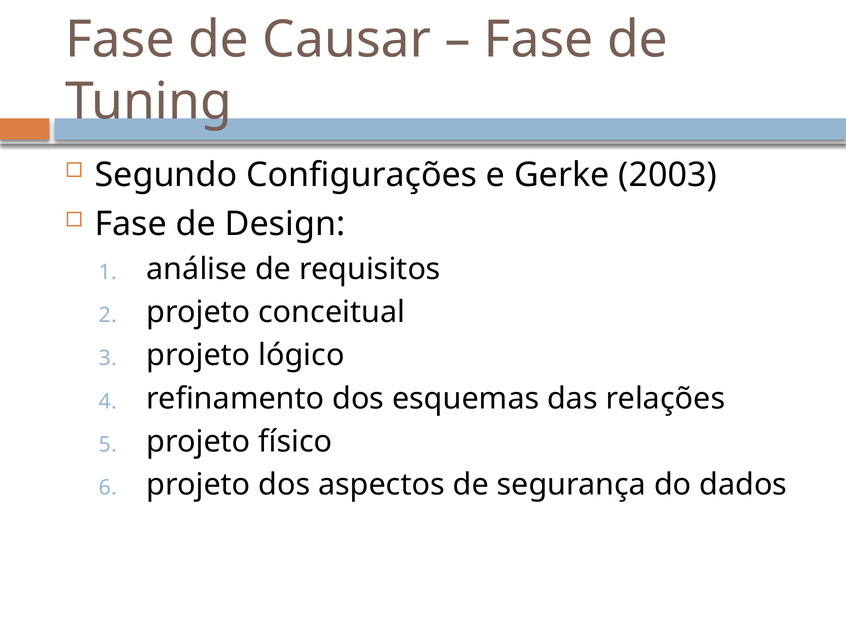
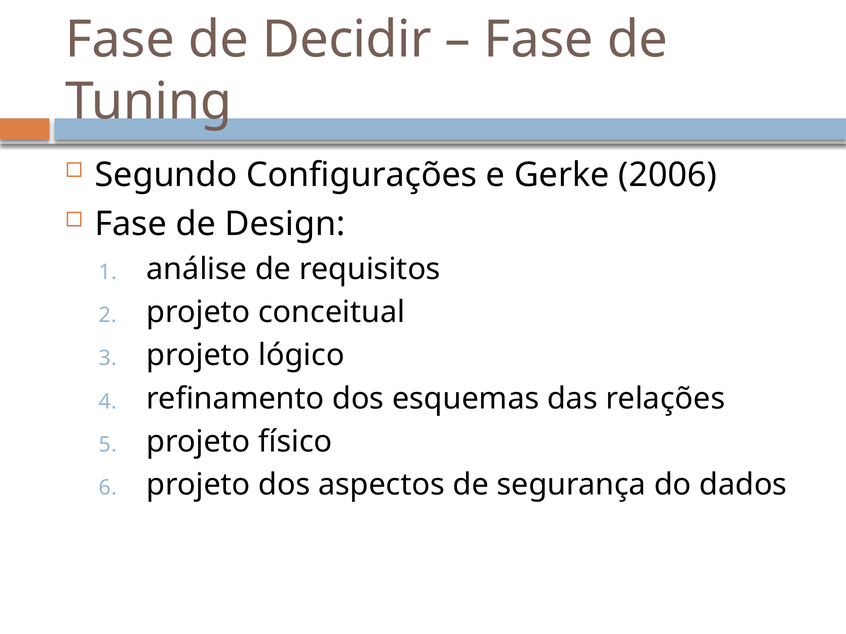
Causar: Causar -> Decidir
2003: 2003 -> 2006
